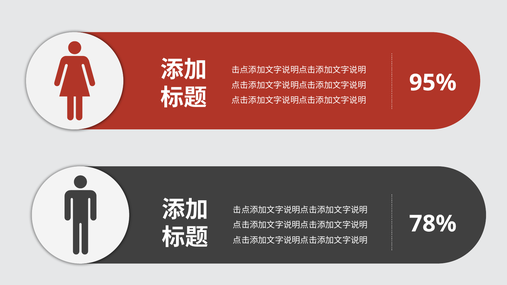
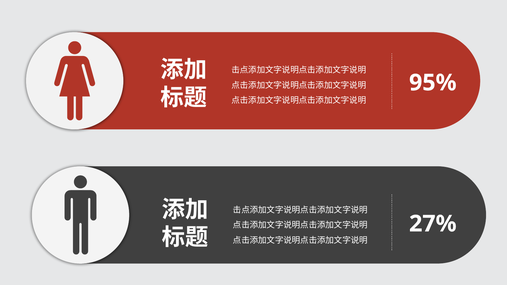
78%: 78% -> 27%
